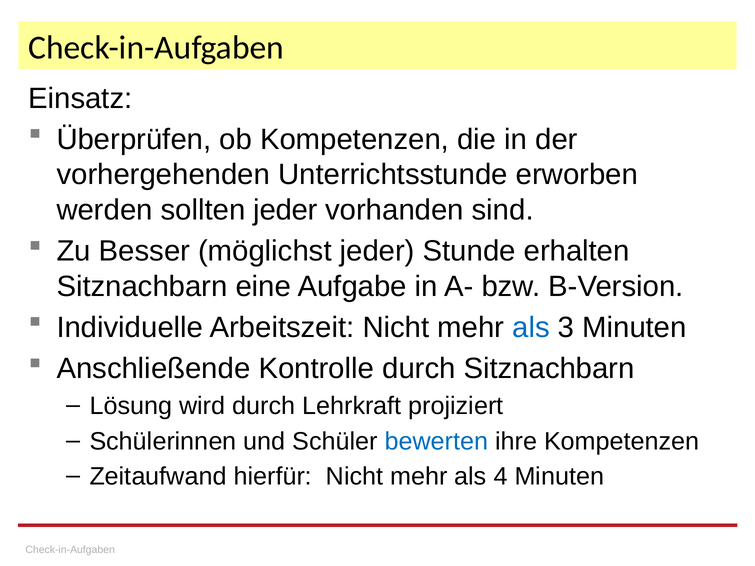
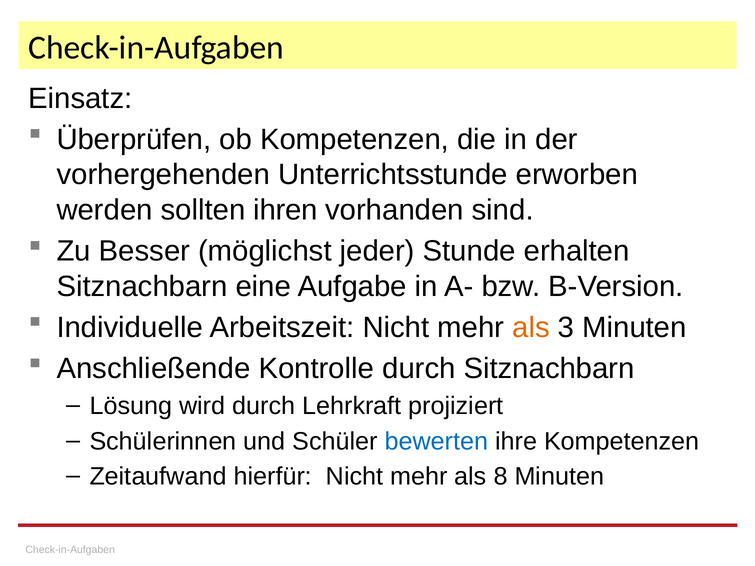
sollten jeder: jeder -> ihren
als at (531, 328) colour: blue -> orange
4: 4 -> 8
